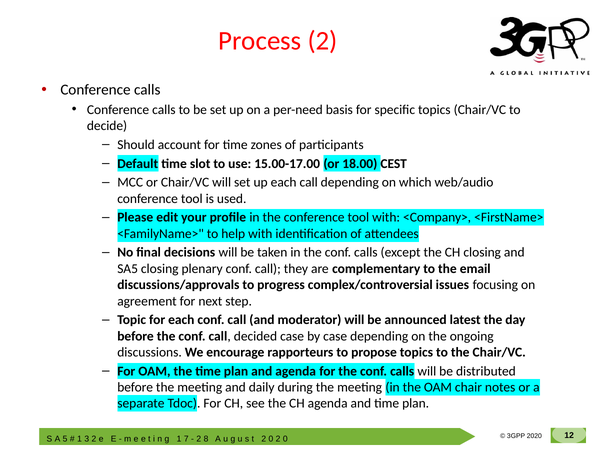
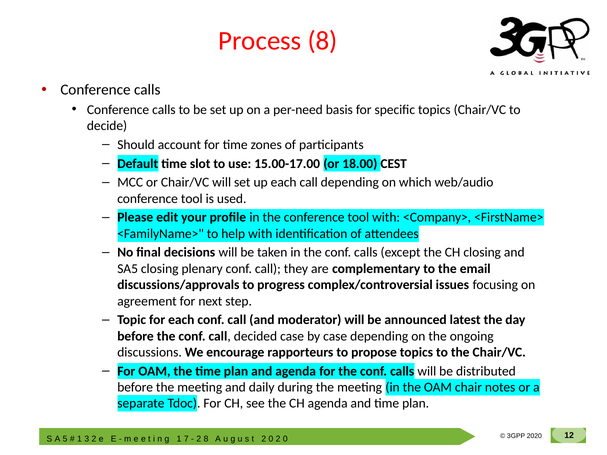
Process 2: 2 -> 8
